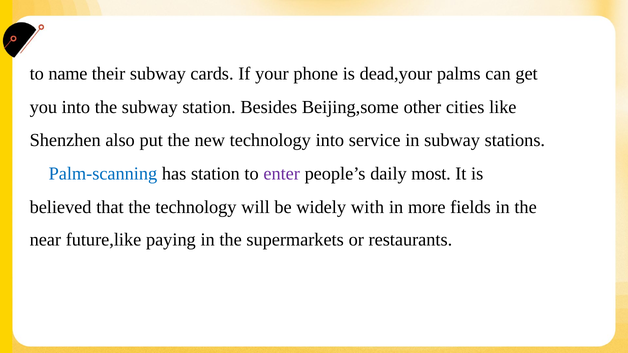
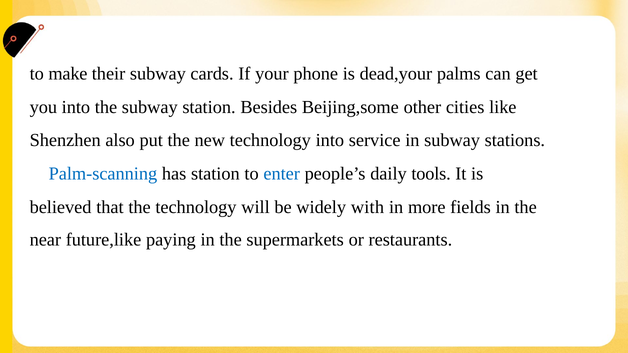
name: name -> make
enter colour: purple -> blue
most: most -> tools
